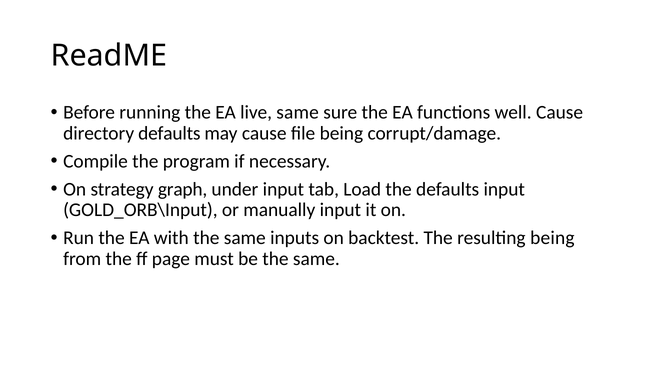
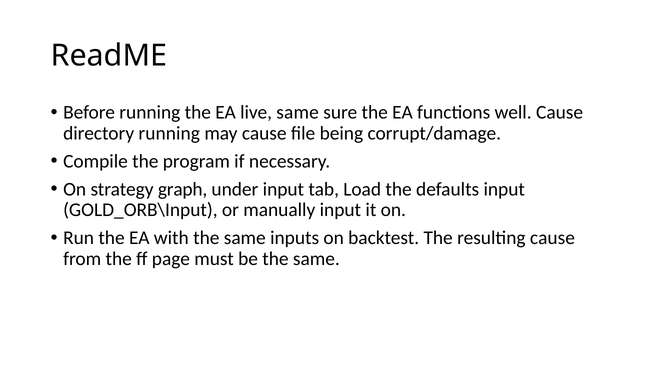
directory defaults: defaults -> running
resulting being: being -> cause
